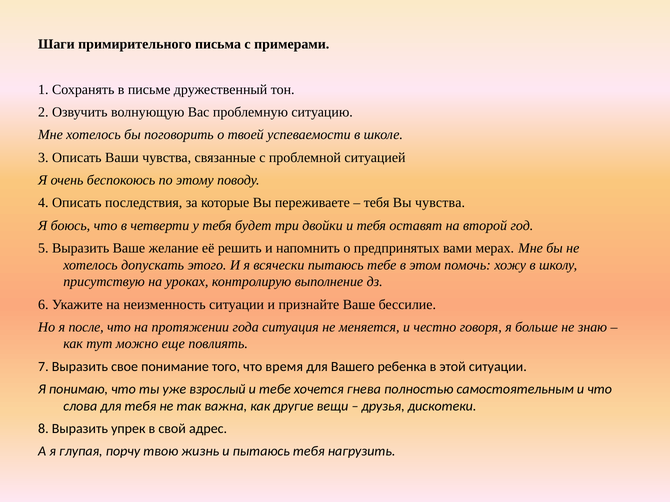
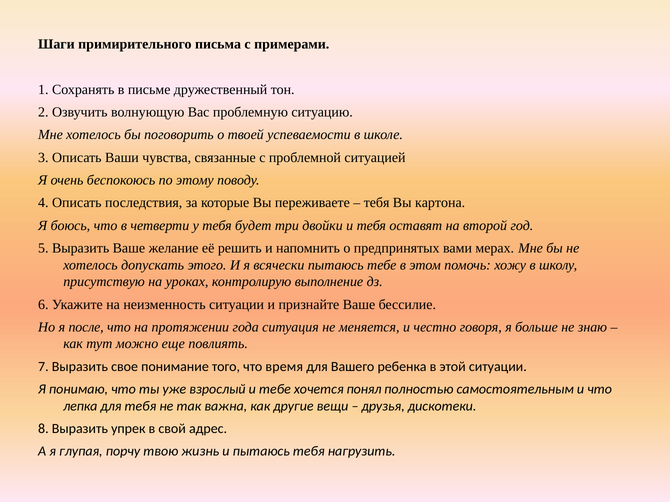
Вы чувства: чувства -> картона
гнева: гнева -> понял
слова: слова -> лепка
